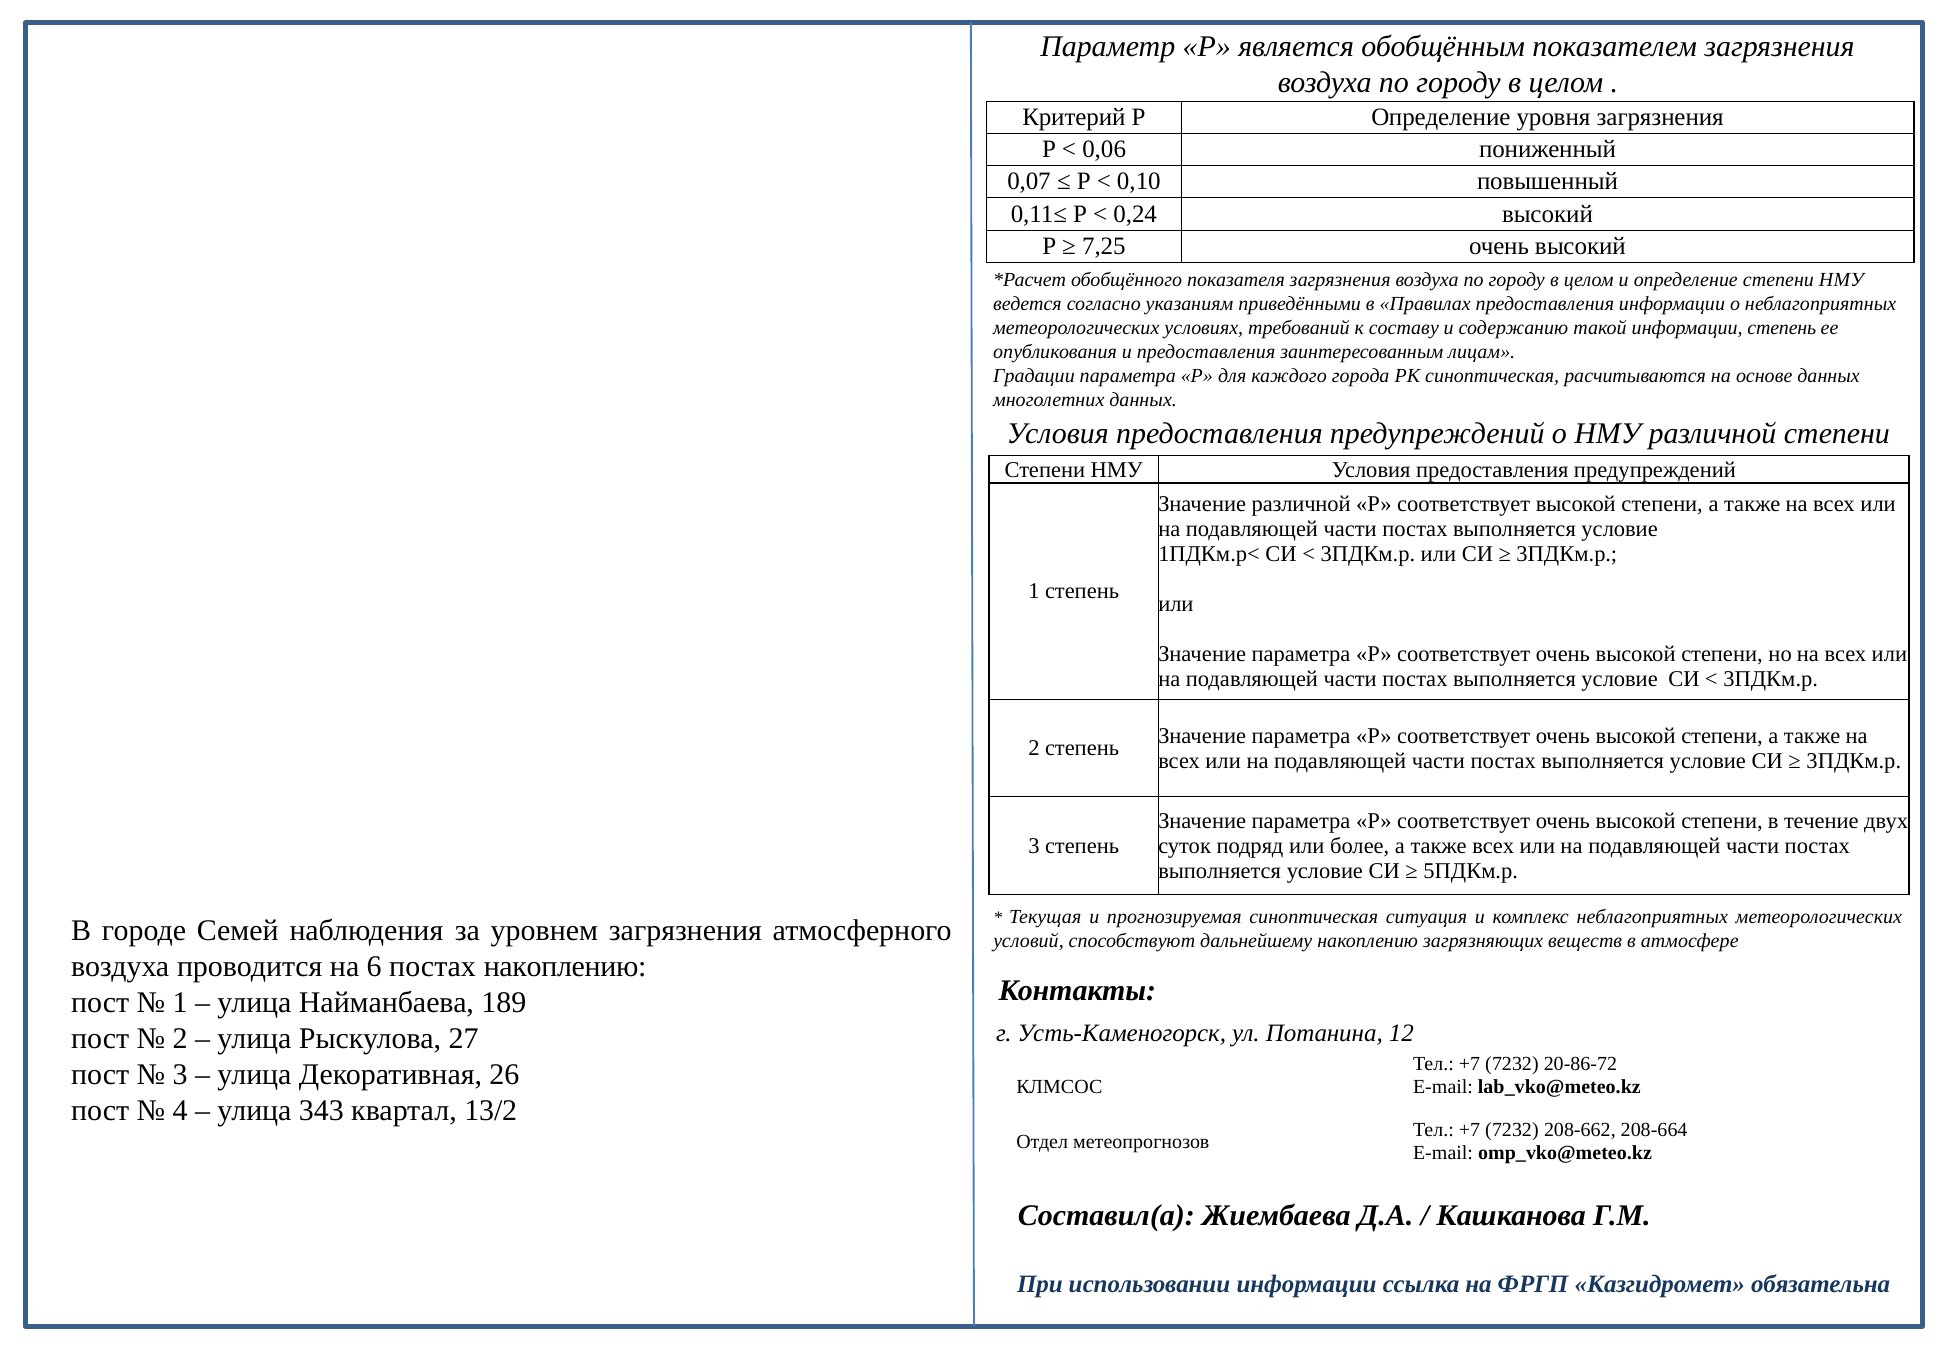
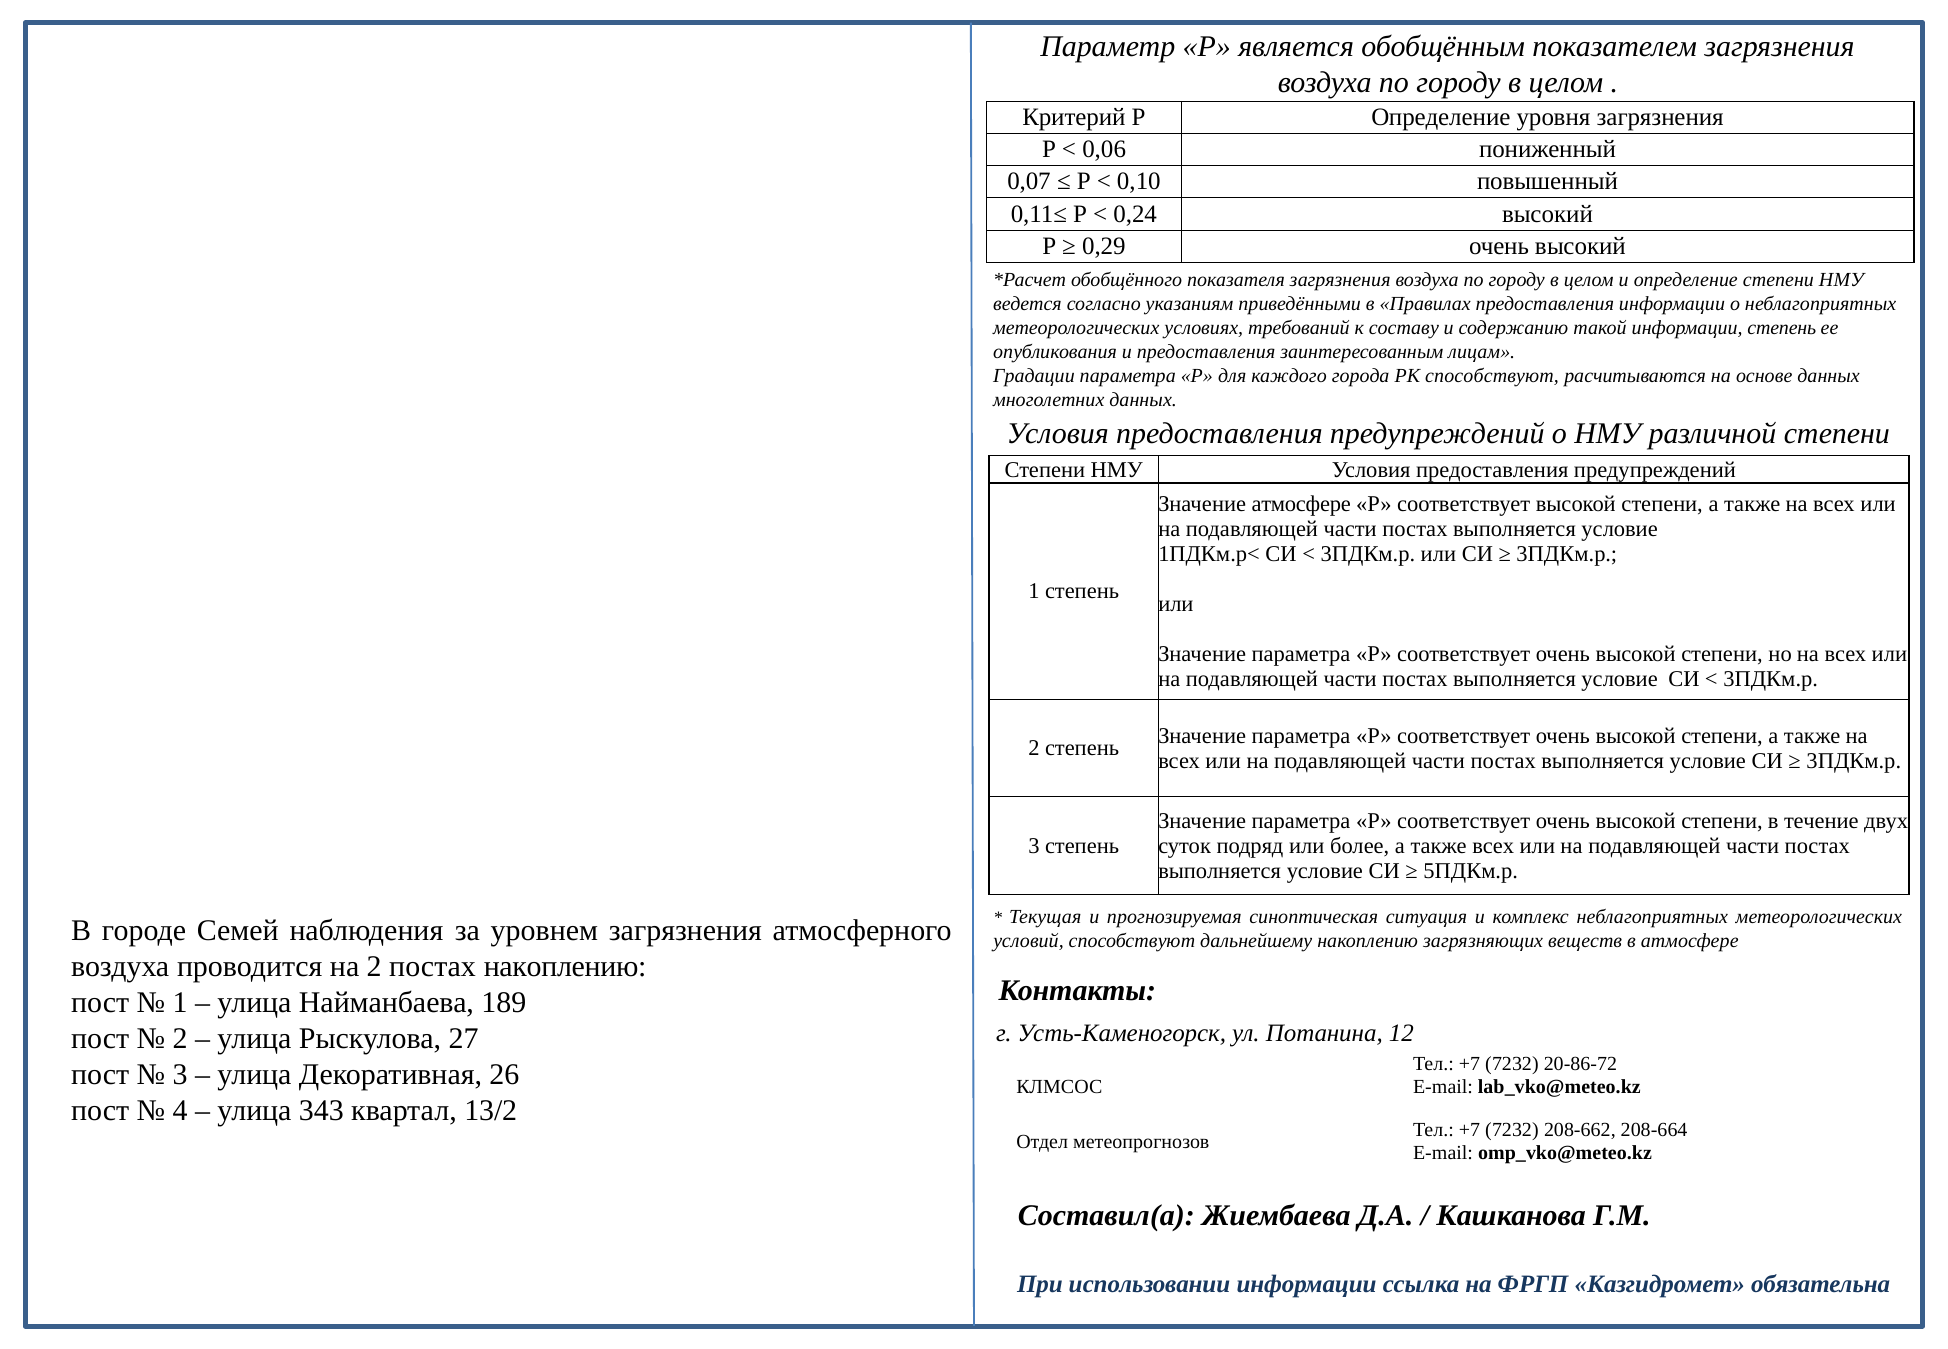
7,25: 7,25 -> 0,29
РК синоптическая: синоптическая -> способствуют
Значение различной: различной -> атмосфере
на 6: 6 -> 2
